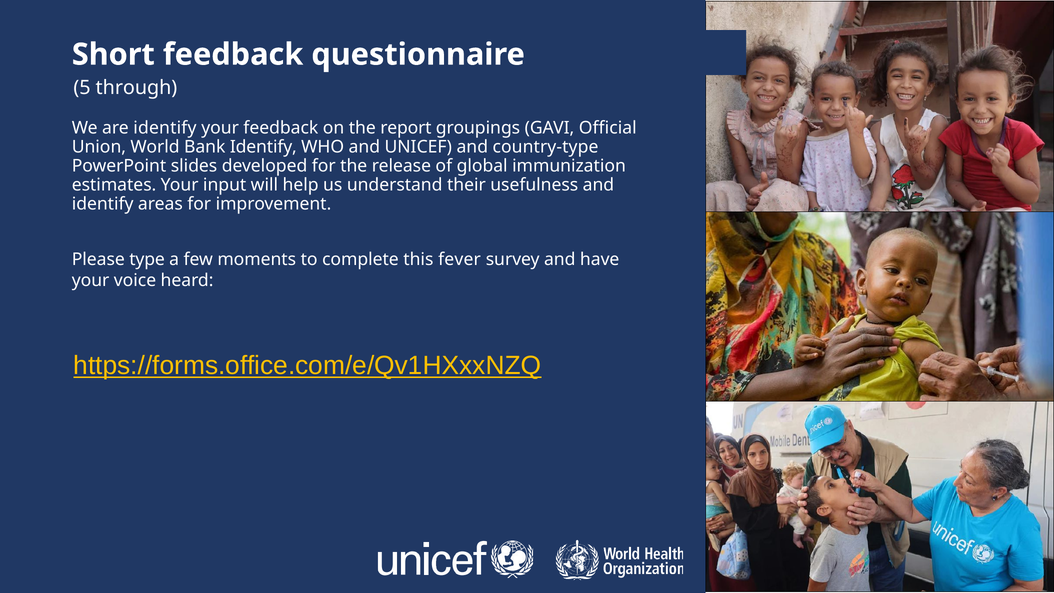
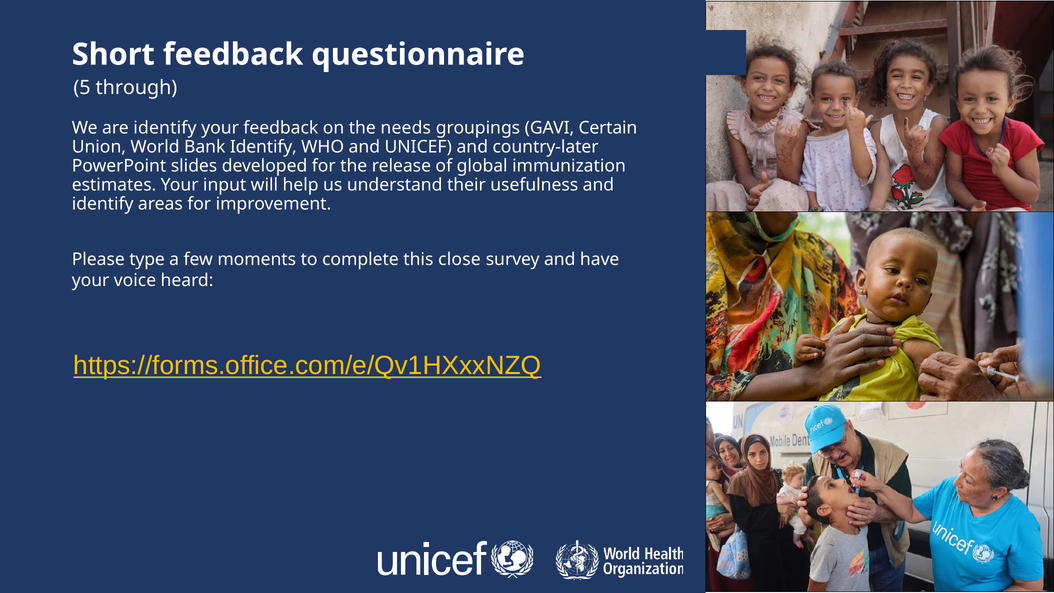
report: report -> needs
Official: Official -> Certain
country-type: country-type -> country-later
fever: fever -> close
